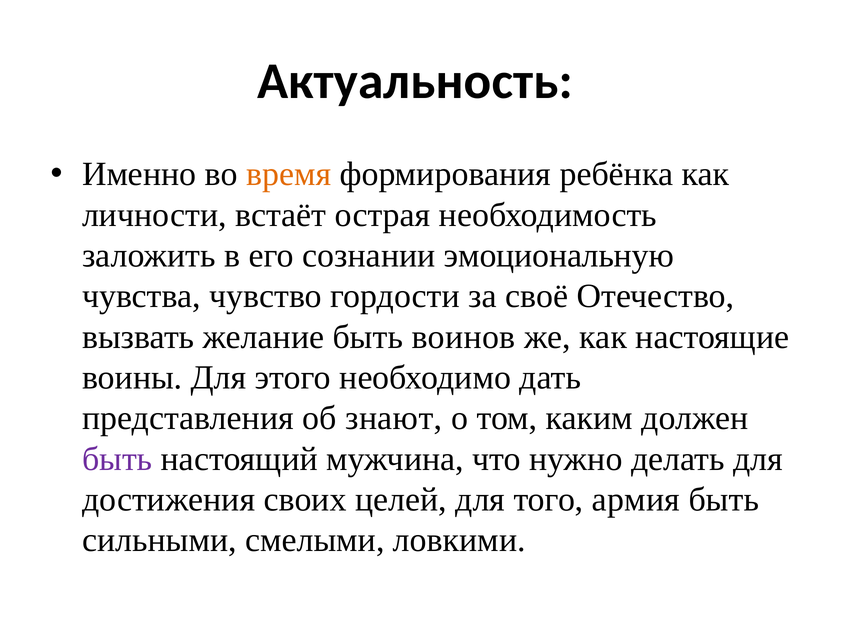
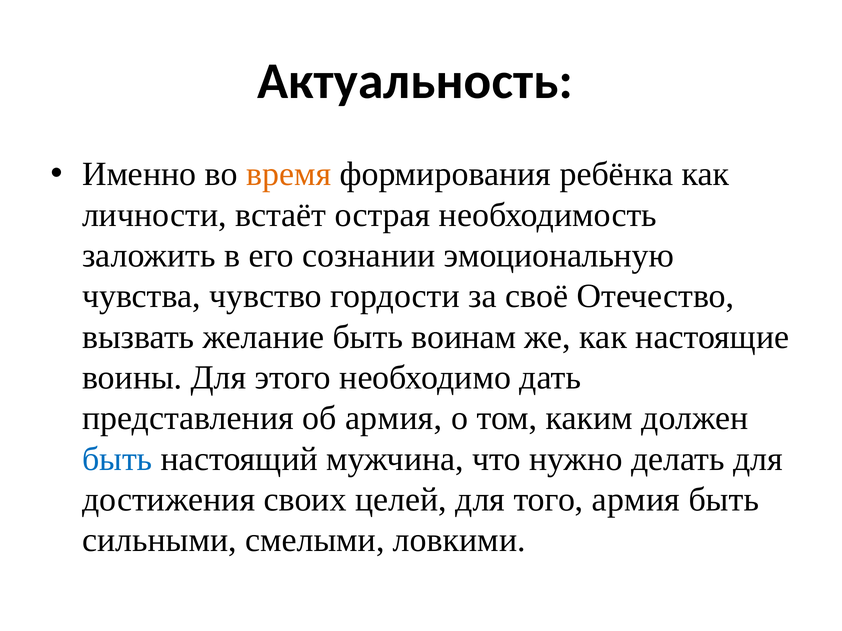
воинов: воинов -> воинам
об знают: знают -> армия
быть at (117, 459) colour: purple -> blue
